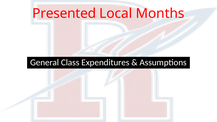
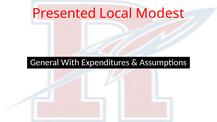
Months: Months -> Modest
Class: Class -> With
